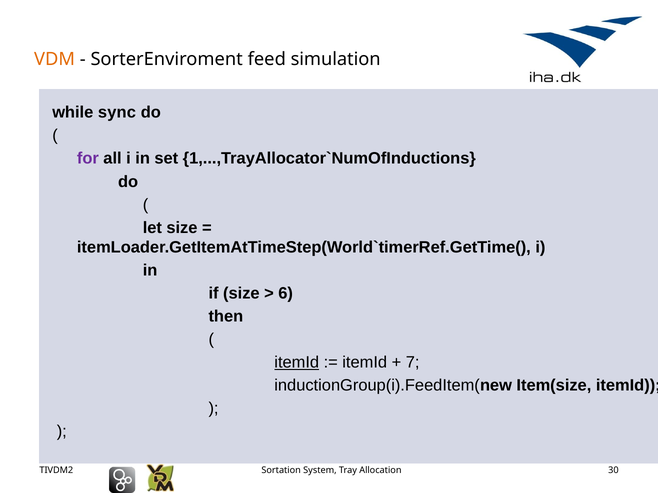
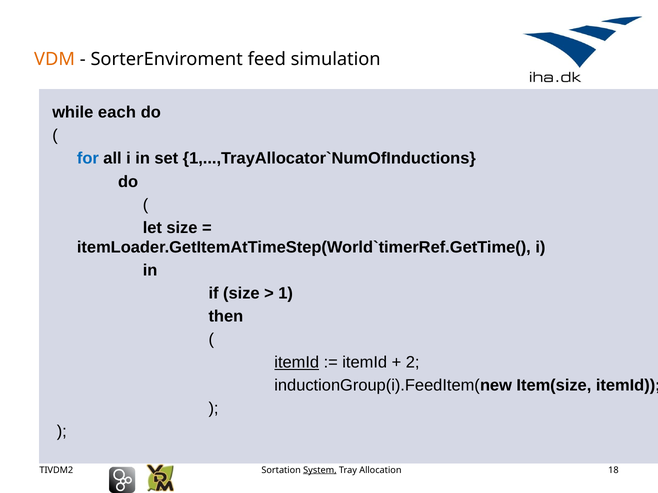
sync: sync -> each
for colour: purple -> blue
6: 6 -> 1
7: 7 -> 2
System underline: none -> present
30: 30 -> 18
